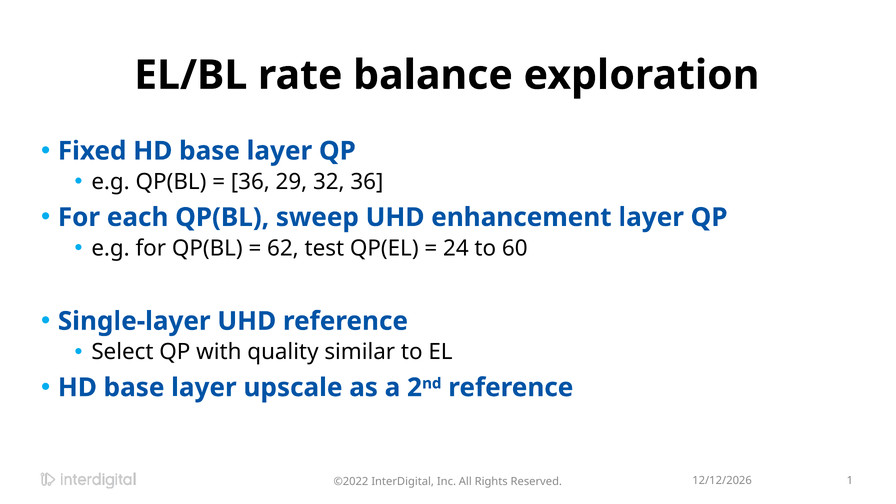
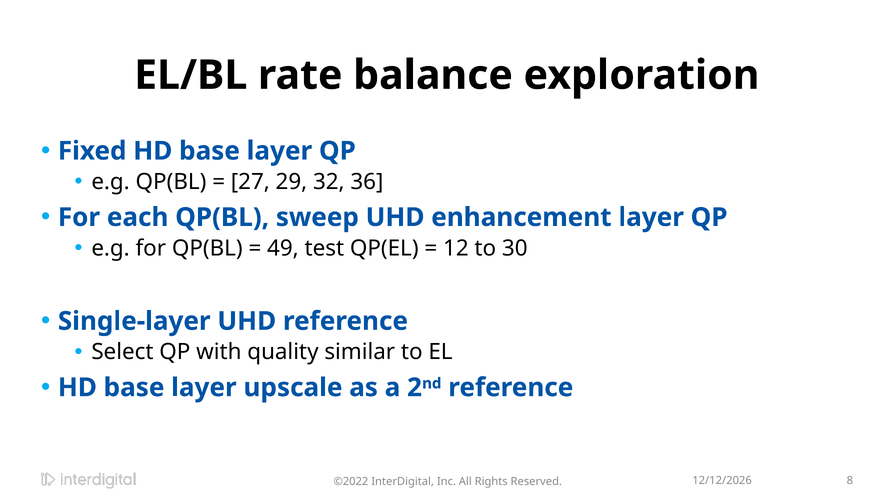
36 at (250, 182): 36 -> 27
62: 62 -> 49
24: 24 -> 12
60: 60 -> 30
1: 1 -> 8
